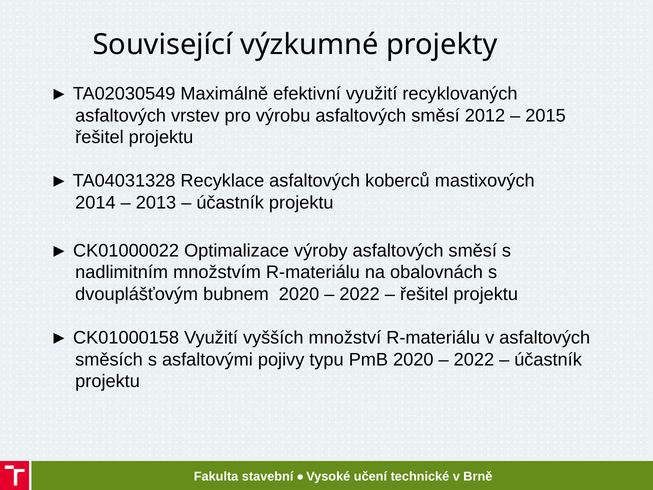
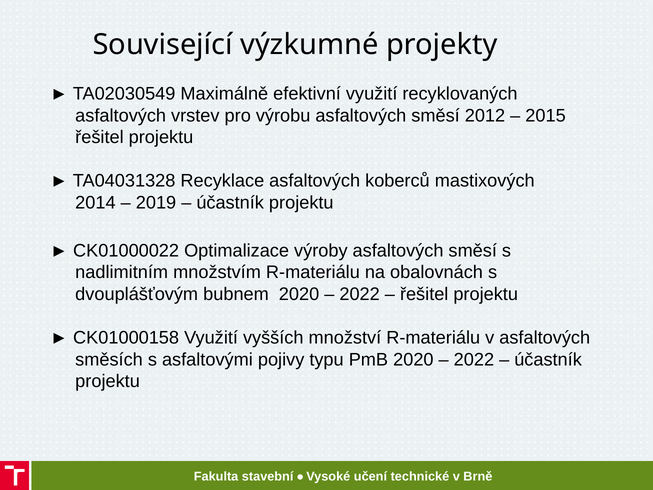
2013: 2013 -> 2019
